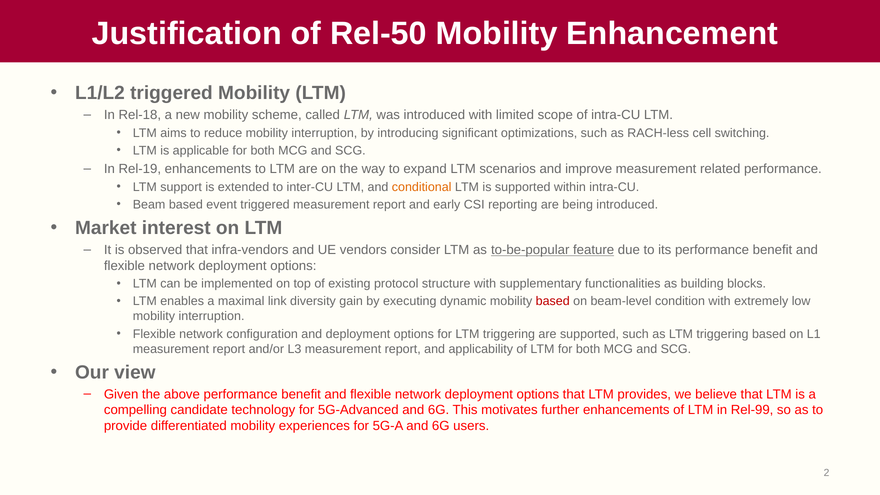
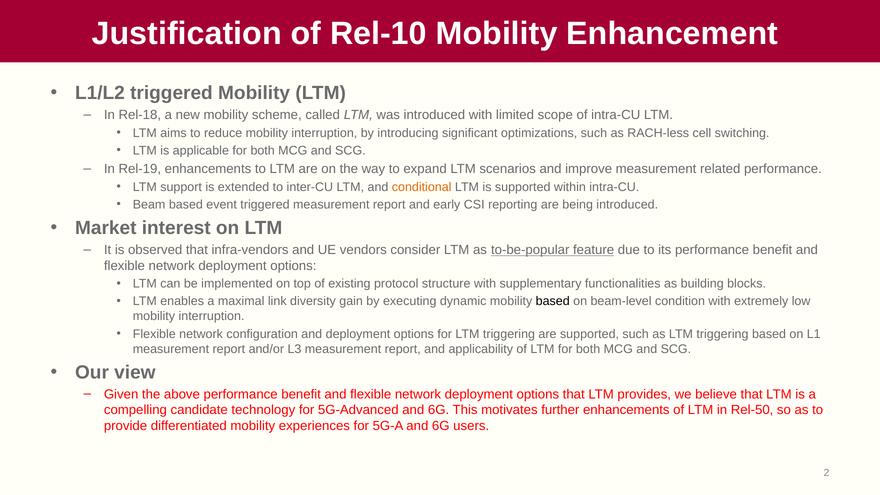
Rel-50: Rel-50 -> Rel-10
based at (553, 301) colour: red -> black
Rel-99: Rel-99 -> Rel-50
